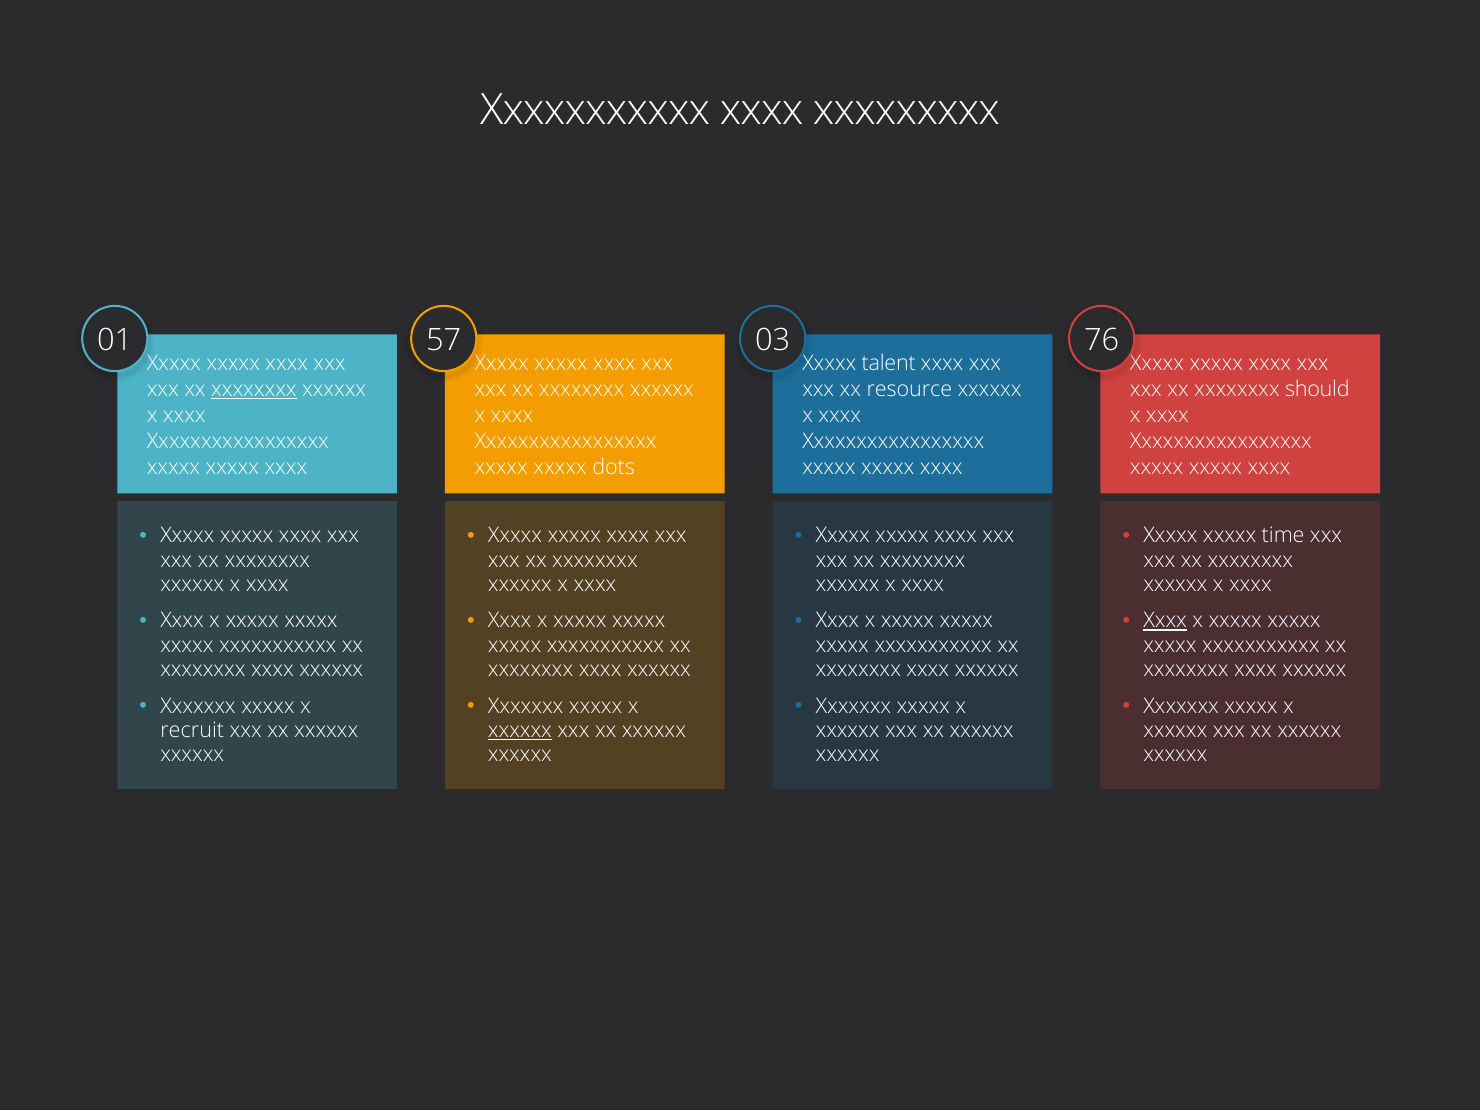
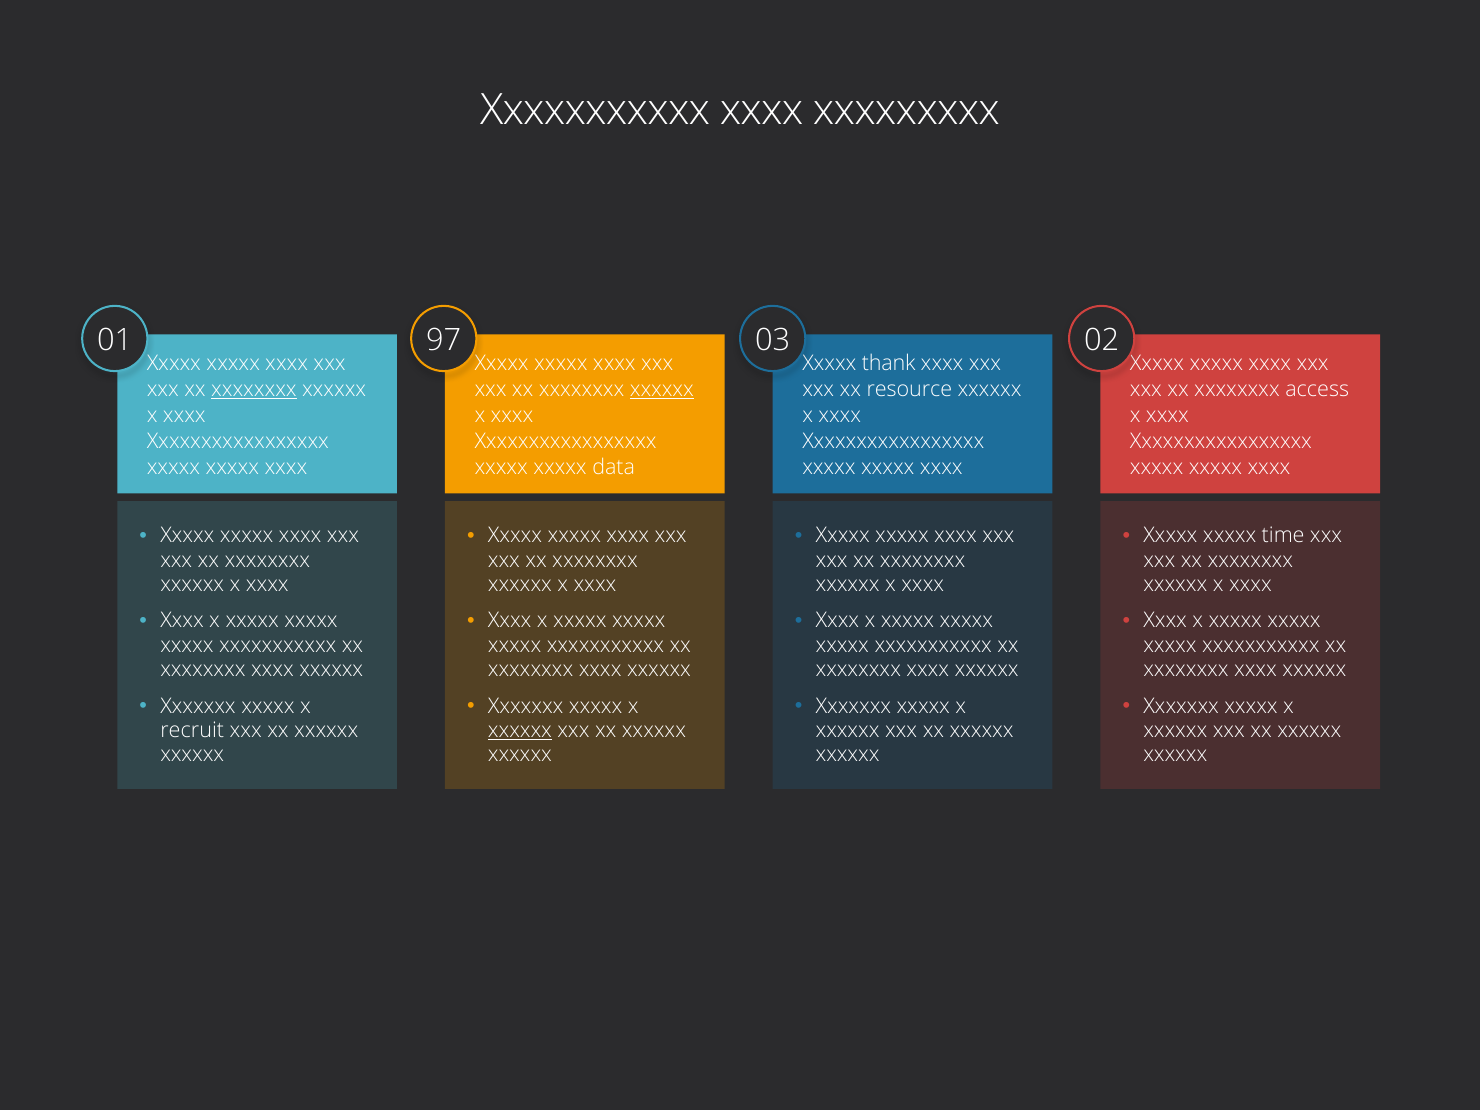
57: 57 -> 97
76: 76 -> 02
talent: talent -> thank
xxxxxx at (662, 390) underline: none -> present
should: should -> access
dots: dots -> data
Xxxx at (1165, 621) underline: present -> none
